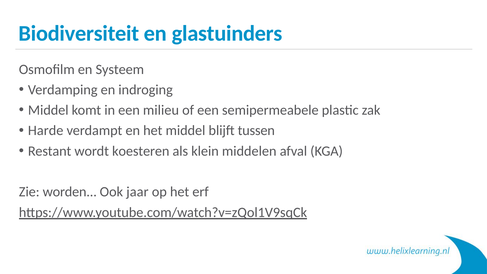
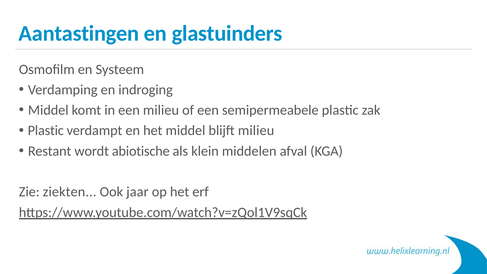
Biodiversiteit: Biodiversiteit -> Aantastingen
Harde at (46, 131): Harde -> Plastic
blijft tussen: tussen -> milieu
koesteren: koesteren -> abiotische
worden: worden -> ziekten
